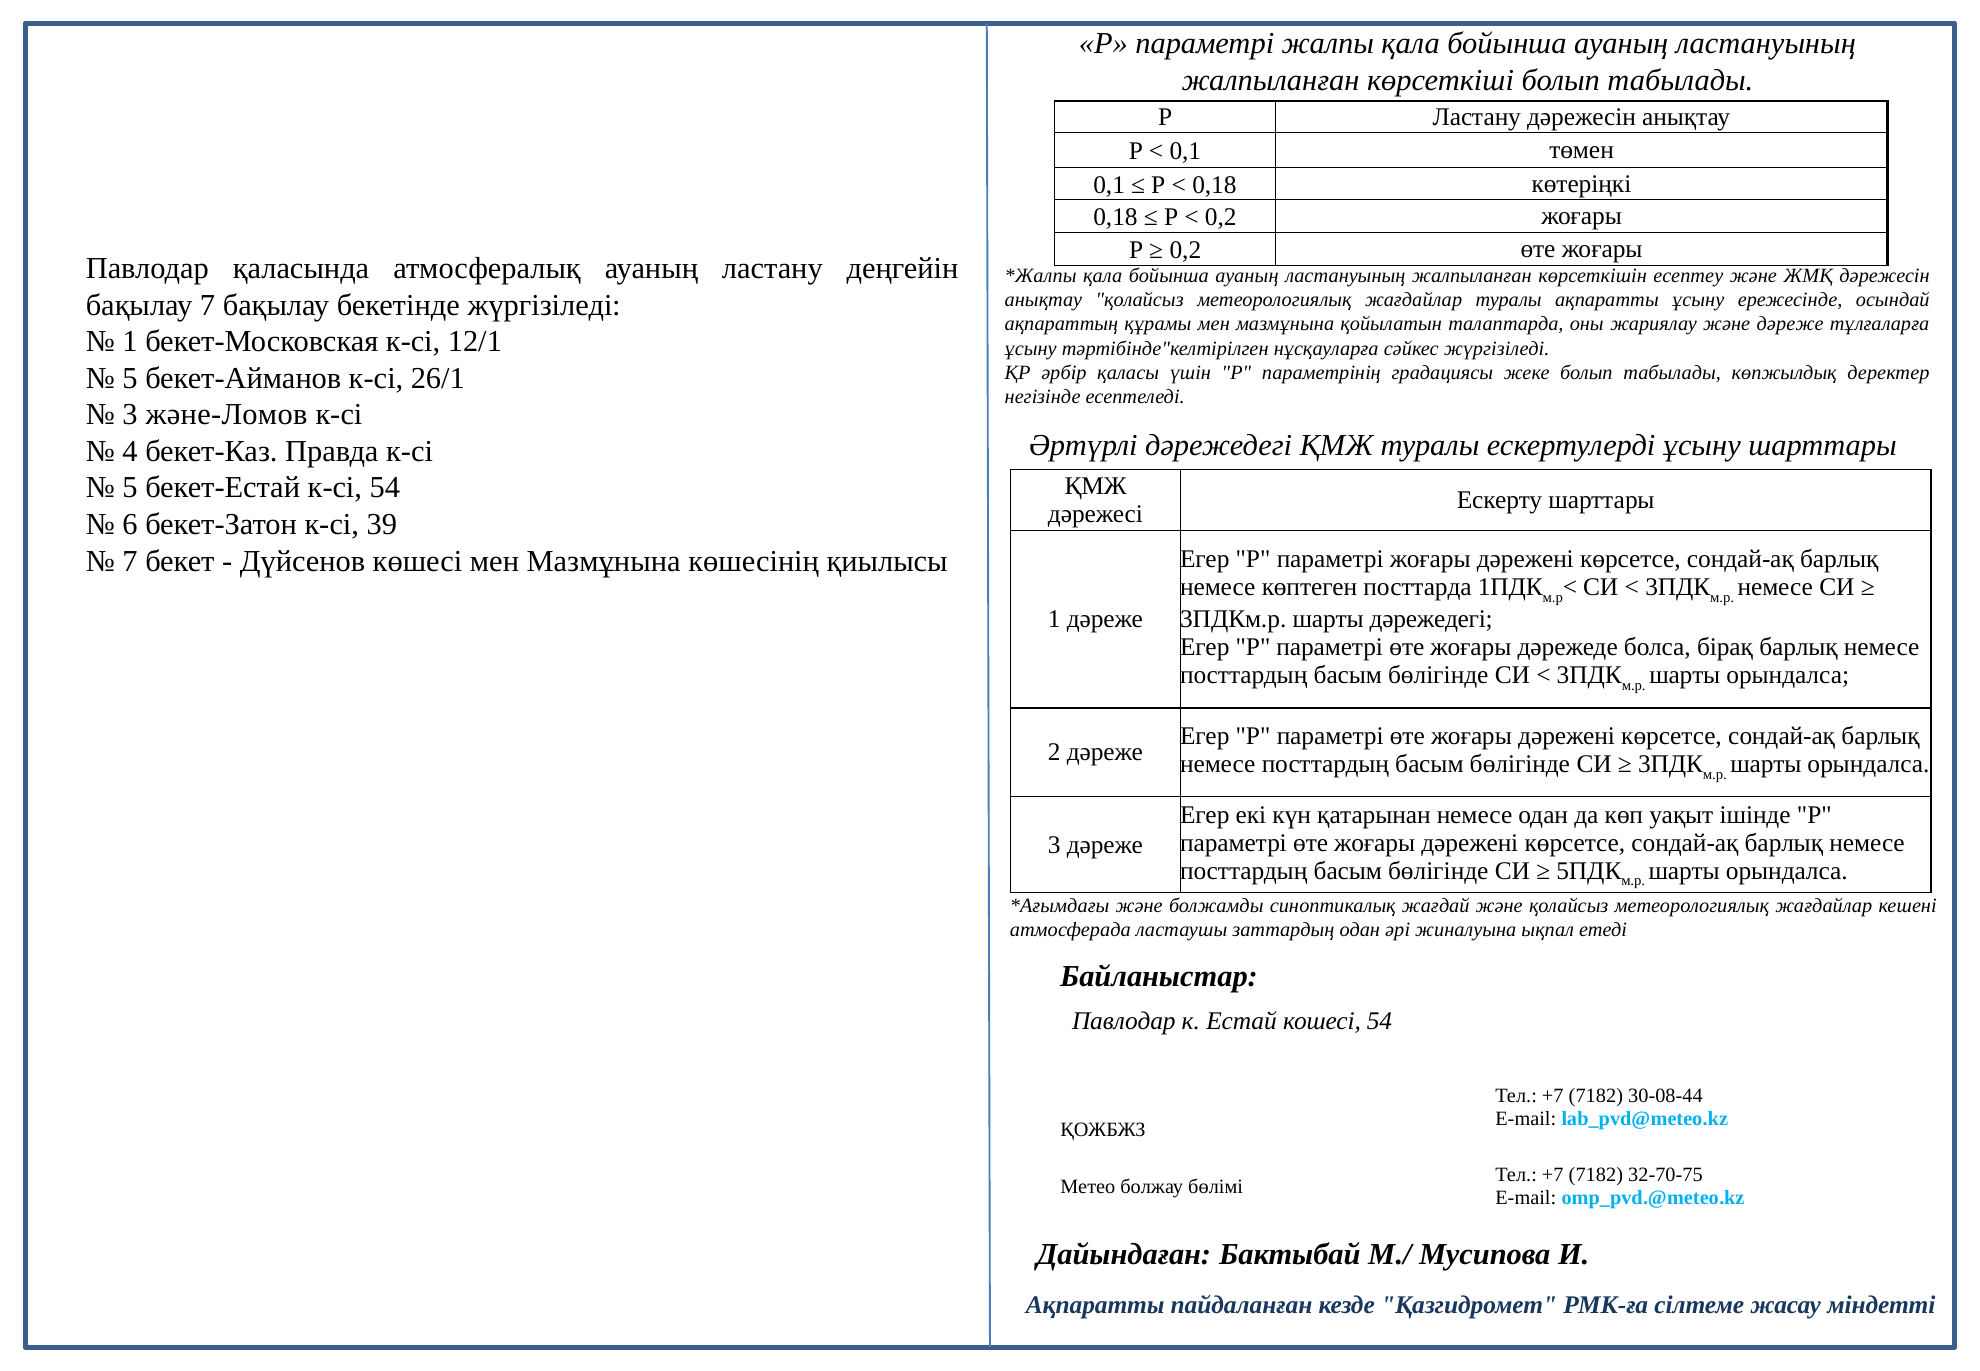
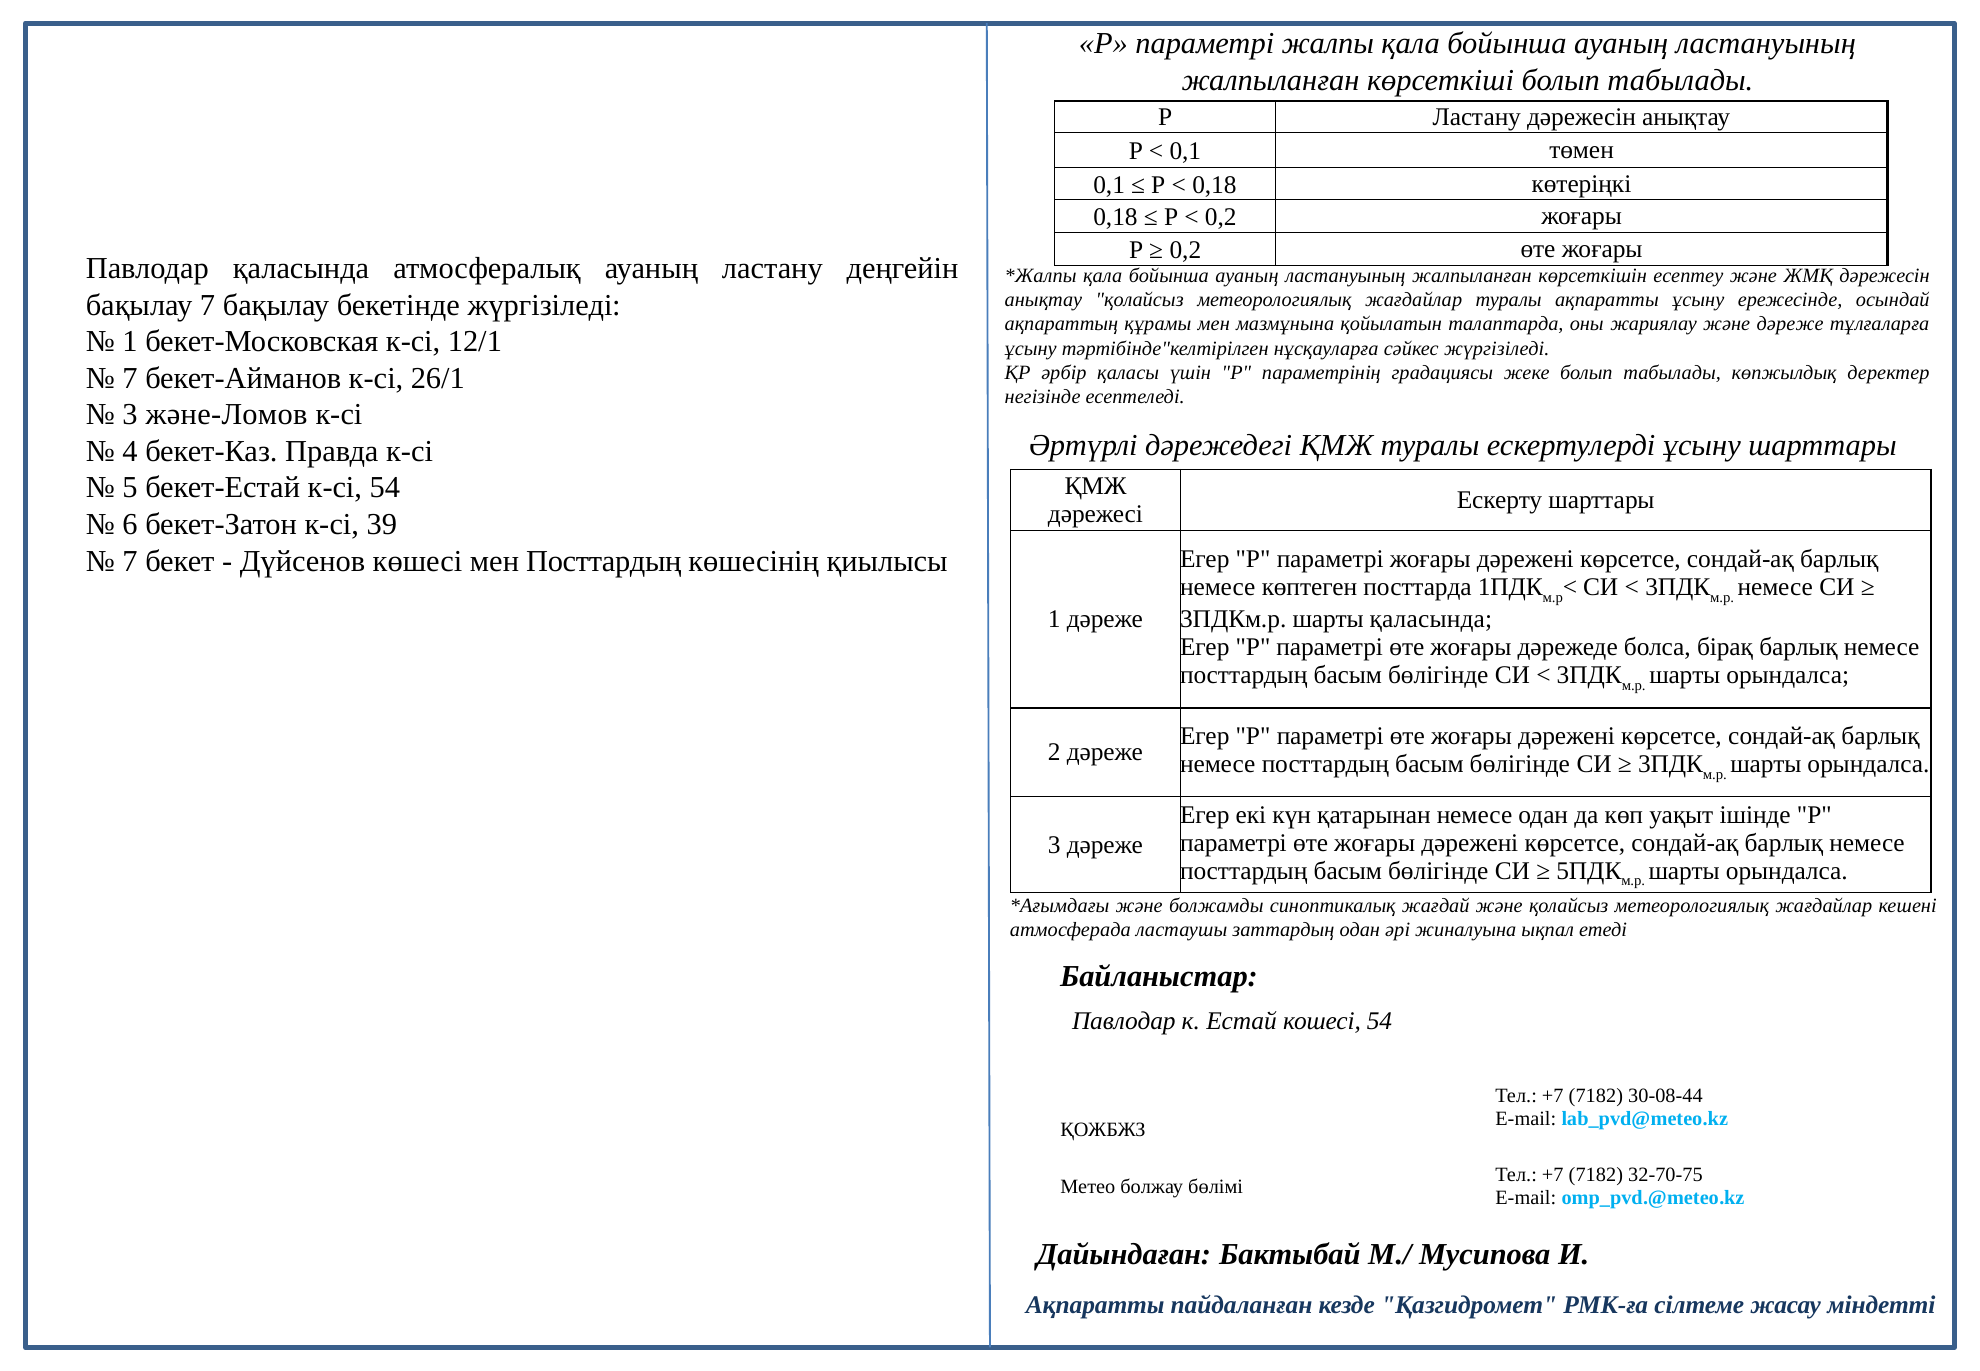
5 at (130, 378): 5 -> 7
көшесі мен Мазмұнына: Мазмұнына -> Посттардың
шарты дәрежедегі: дәрежедегі -> қаласында
